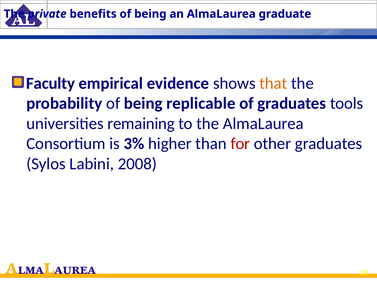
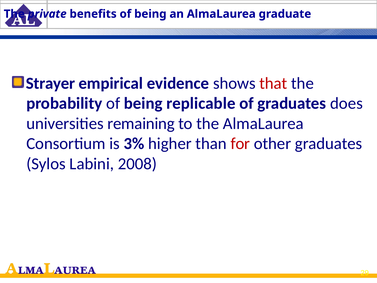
Faculty: Faculty -> Strayer
that colour: orange -> red
tools: tools -> does
